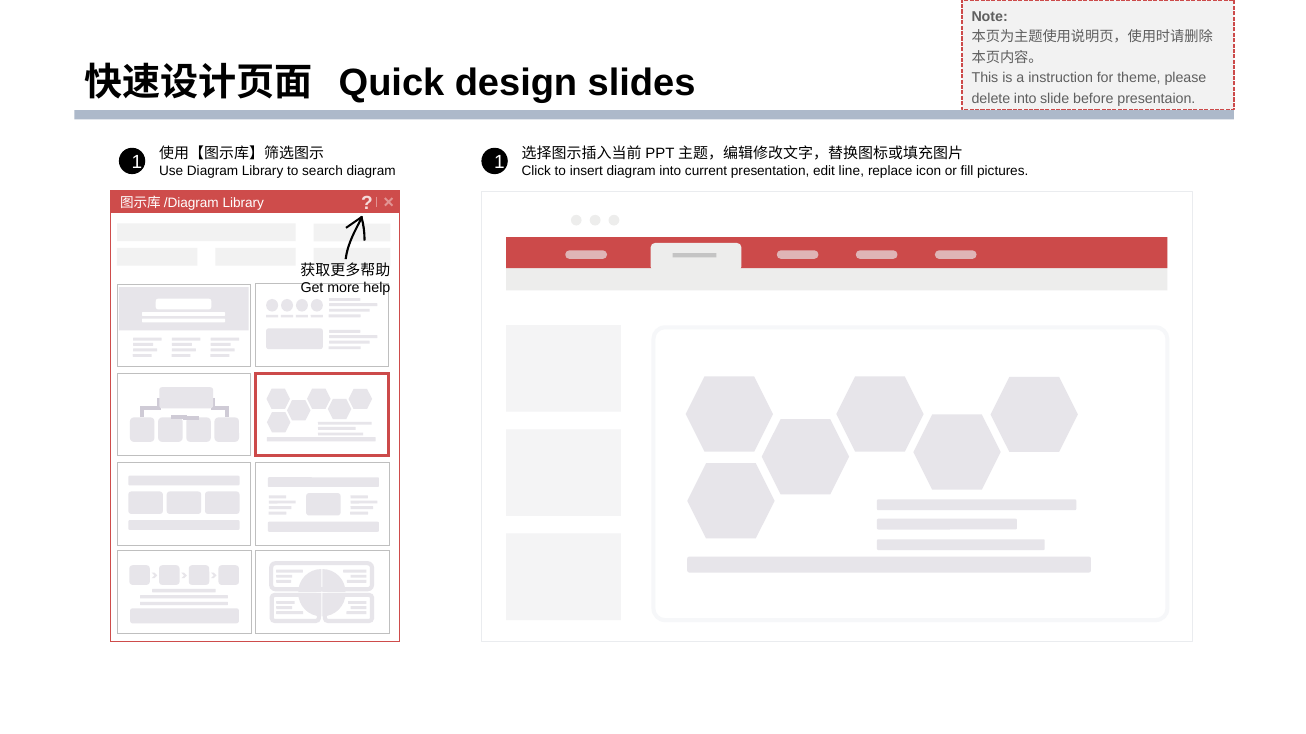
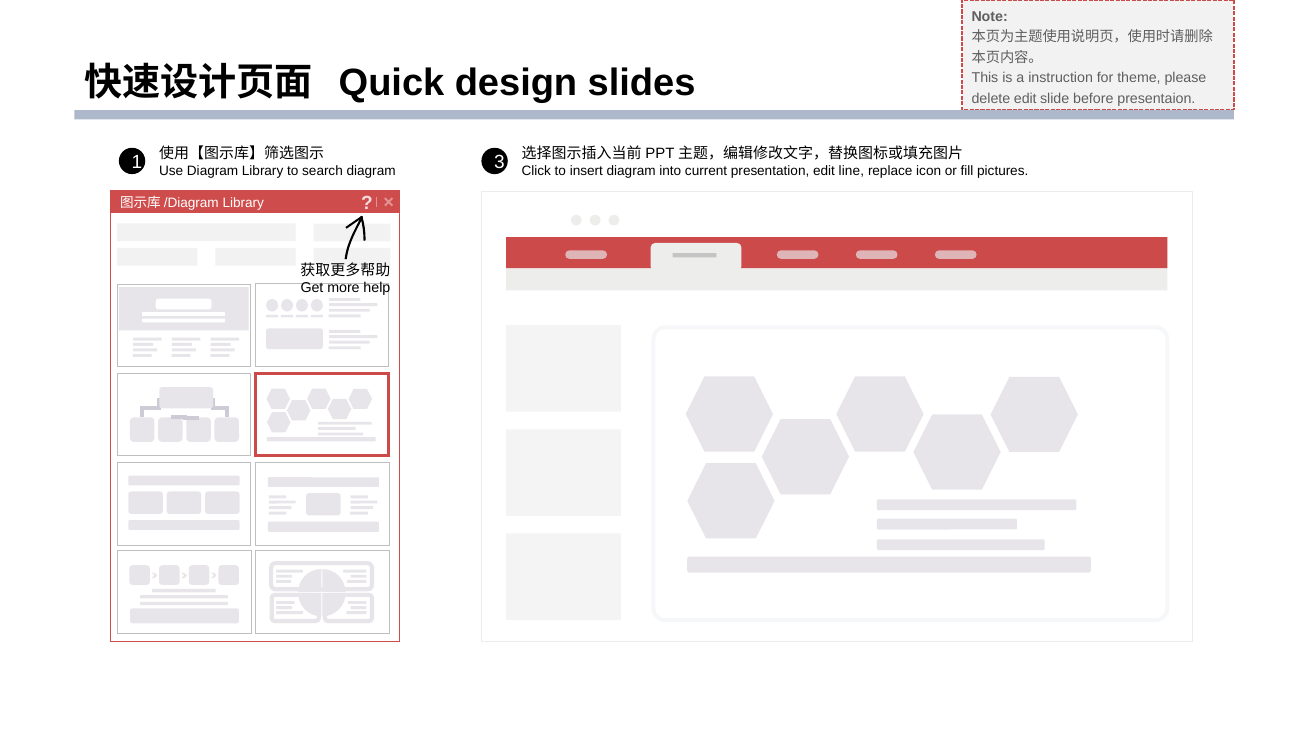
delete into: into -> edit
1 1: 1 -> 3
